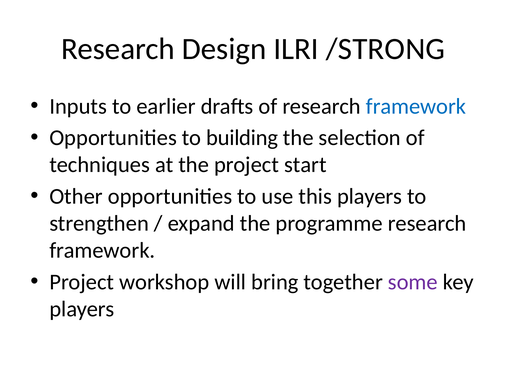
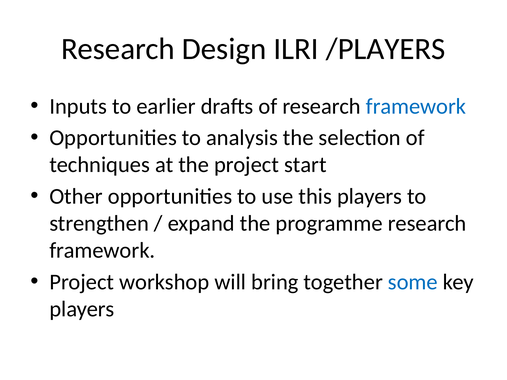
/STRONG: /STRONG -> /PLAYERS
building: building -> analysis
some colour: purple -> blue
